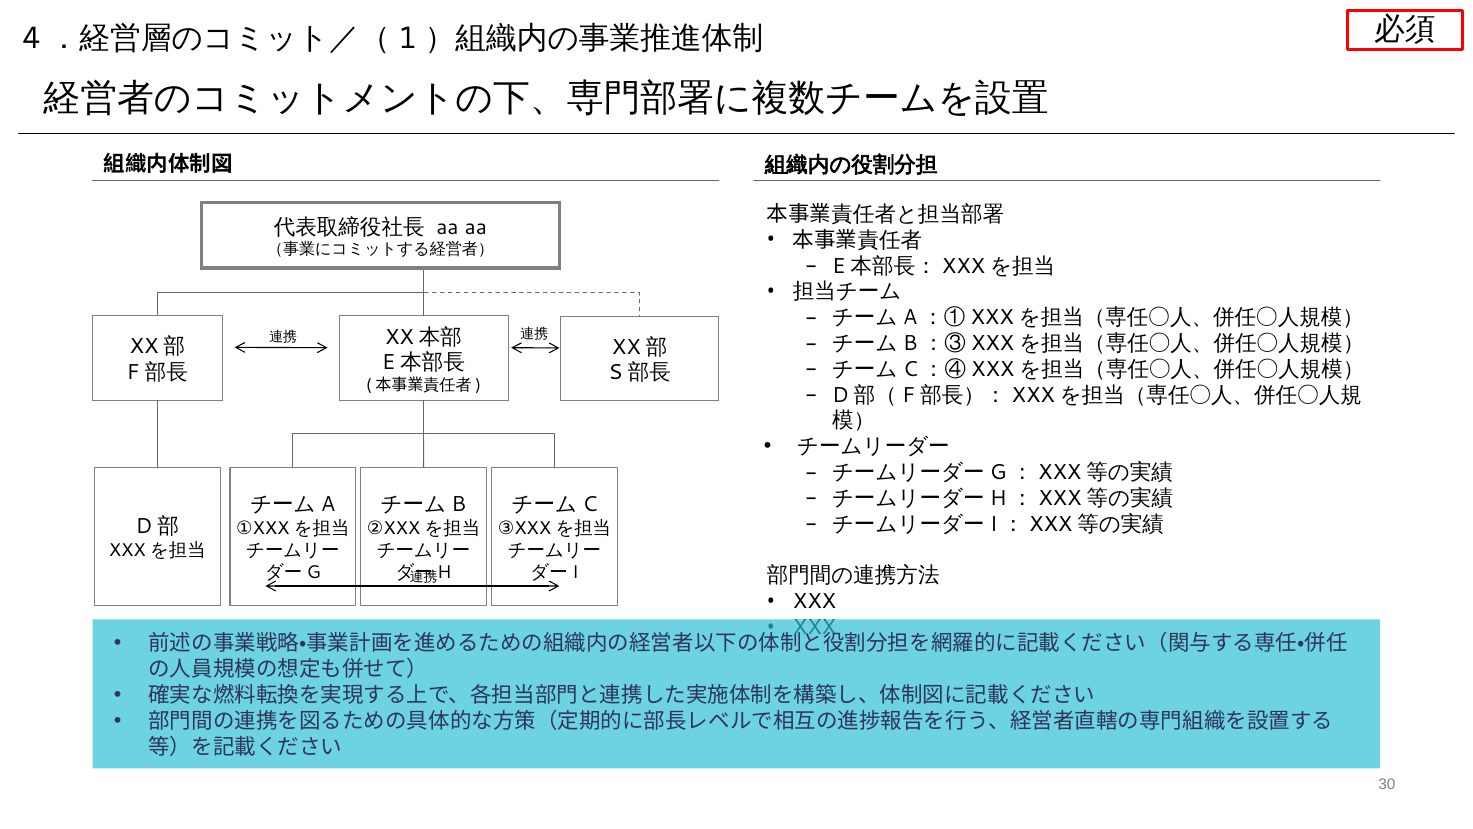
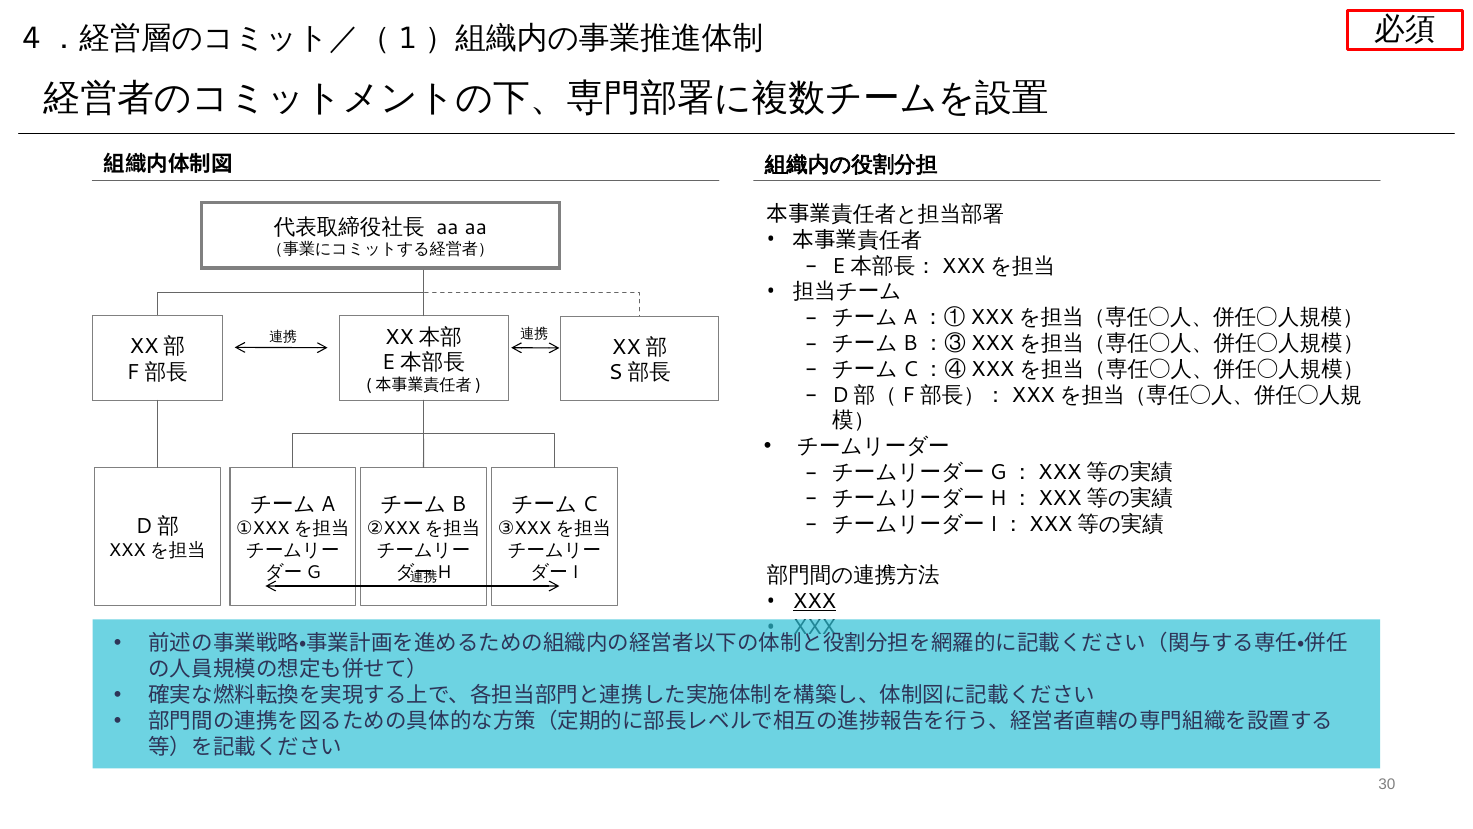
XXX at (814, 601) underline: none -> present
